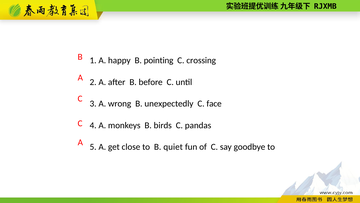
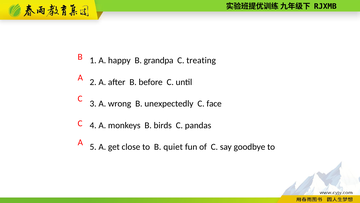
pointing: pointing -> grandpa
crossing: crossing -> treating
